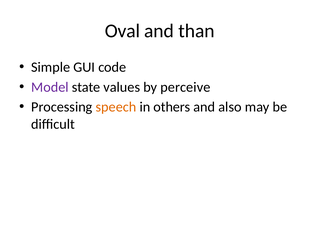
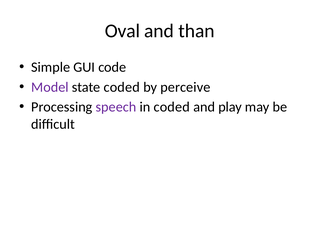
state values: values -> coded
speech colour: orange -> purple
in others: others -> coded
also: also -> play
